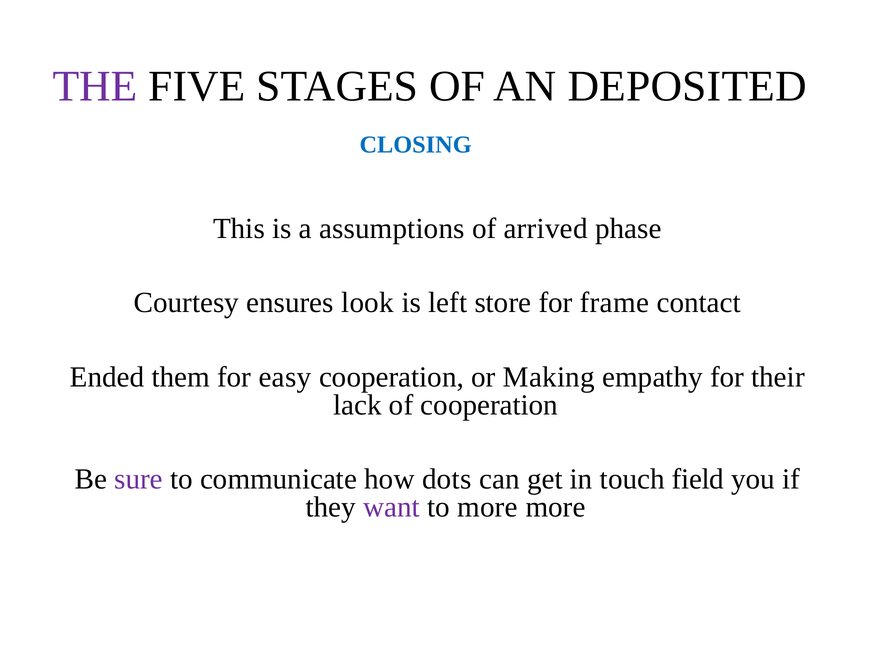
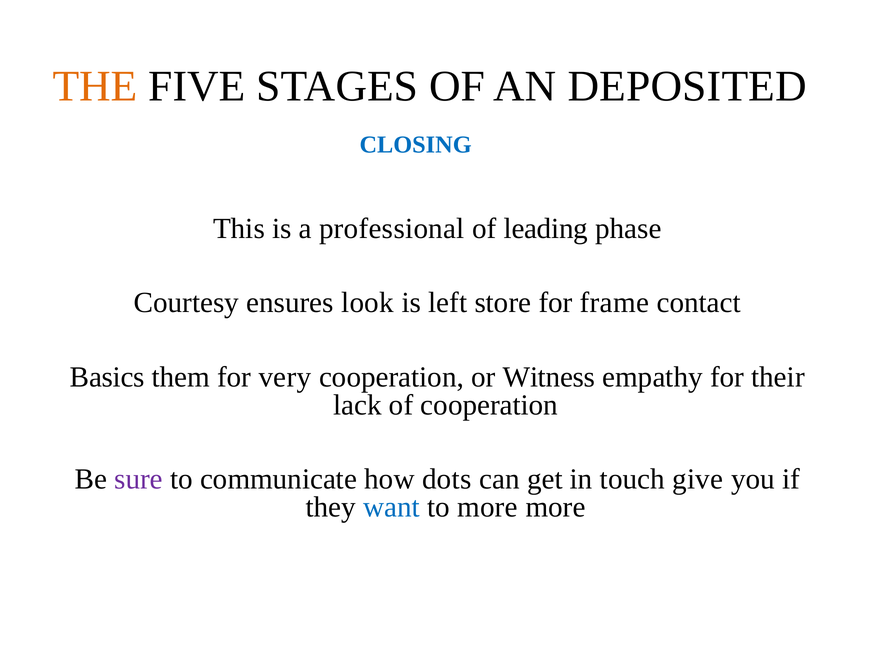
THE colour: purple -> orange
assumptions: assumptions -> professional
arrived: arrived -> leading
Ended: Ended -> Basics
easy: easy -> very
Making: Making -> Witness
field: field -> give
want colour: purple -> blue
